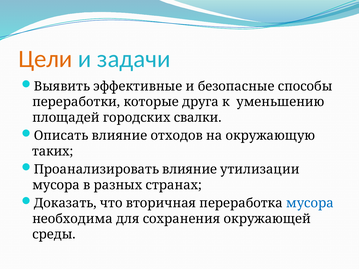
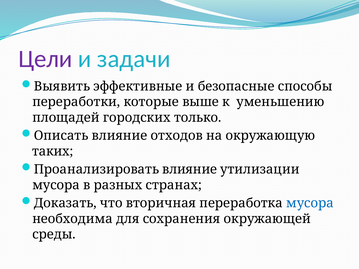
Цели colour: orange -> purple
друга: друга -> выше
свалки: свалки -> только
